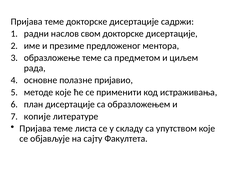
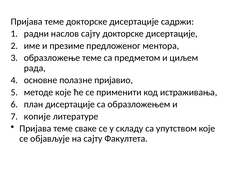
наслов свом: свом -> сајту
листа: листа -> сваке
